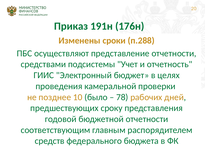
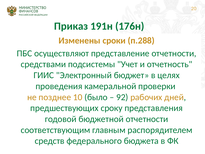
78: 78 -> 92
